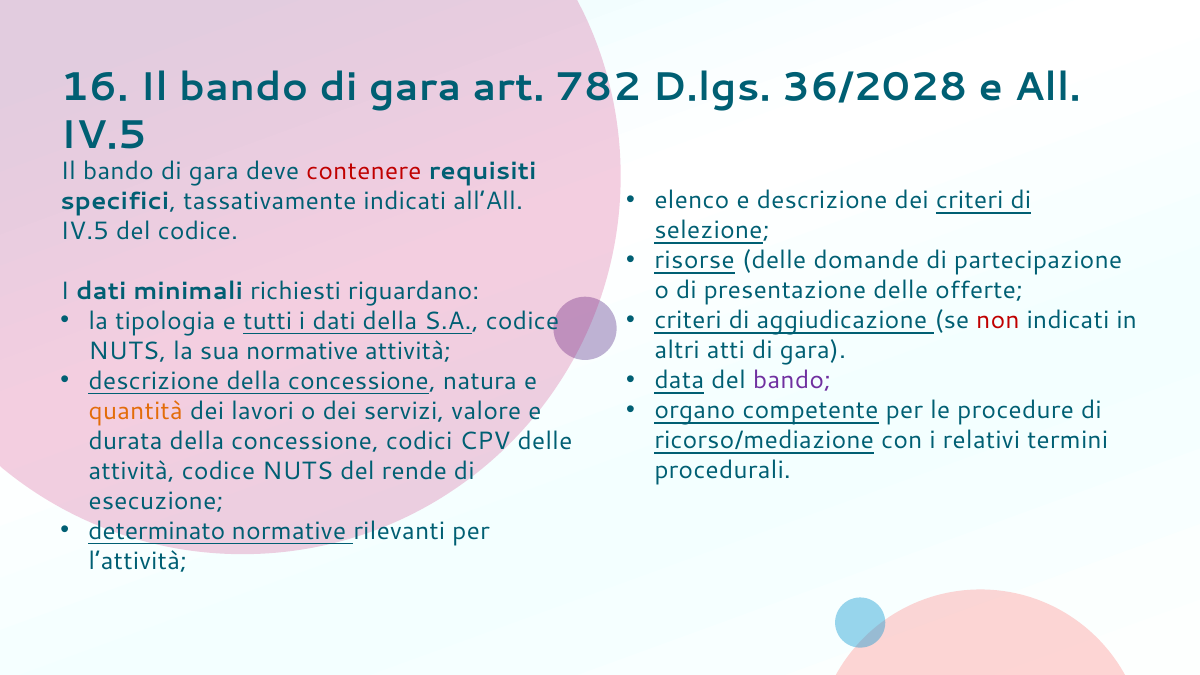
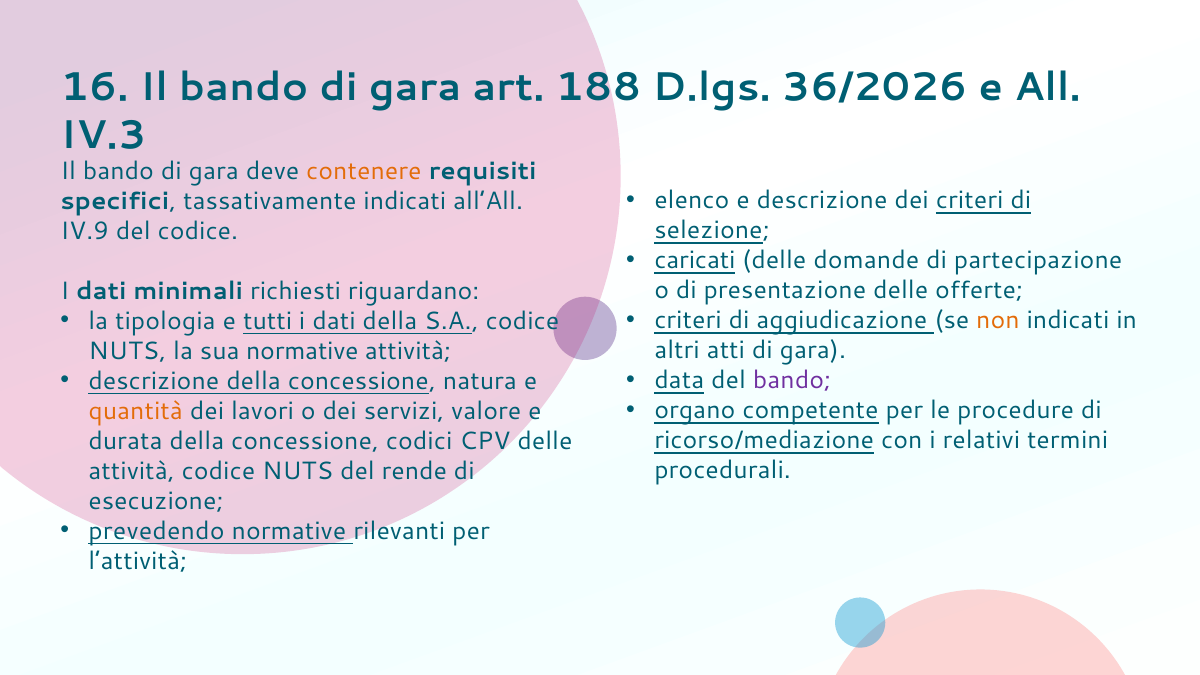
782: 782 -> 188
36/2028: 36/2028 -> 36/2026
IV.5 at (103, 135): IV.5 -> IV.3
contenere colour: red -> orange
IV.5 at (85, 231): IV.5 -> IV.9
risorse: risorse -> caricati
non colour: red -> orange
determinato: determinato -> prevedendo
